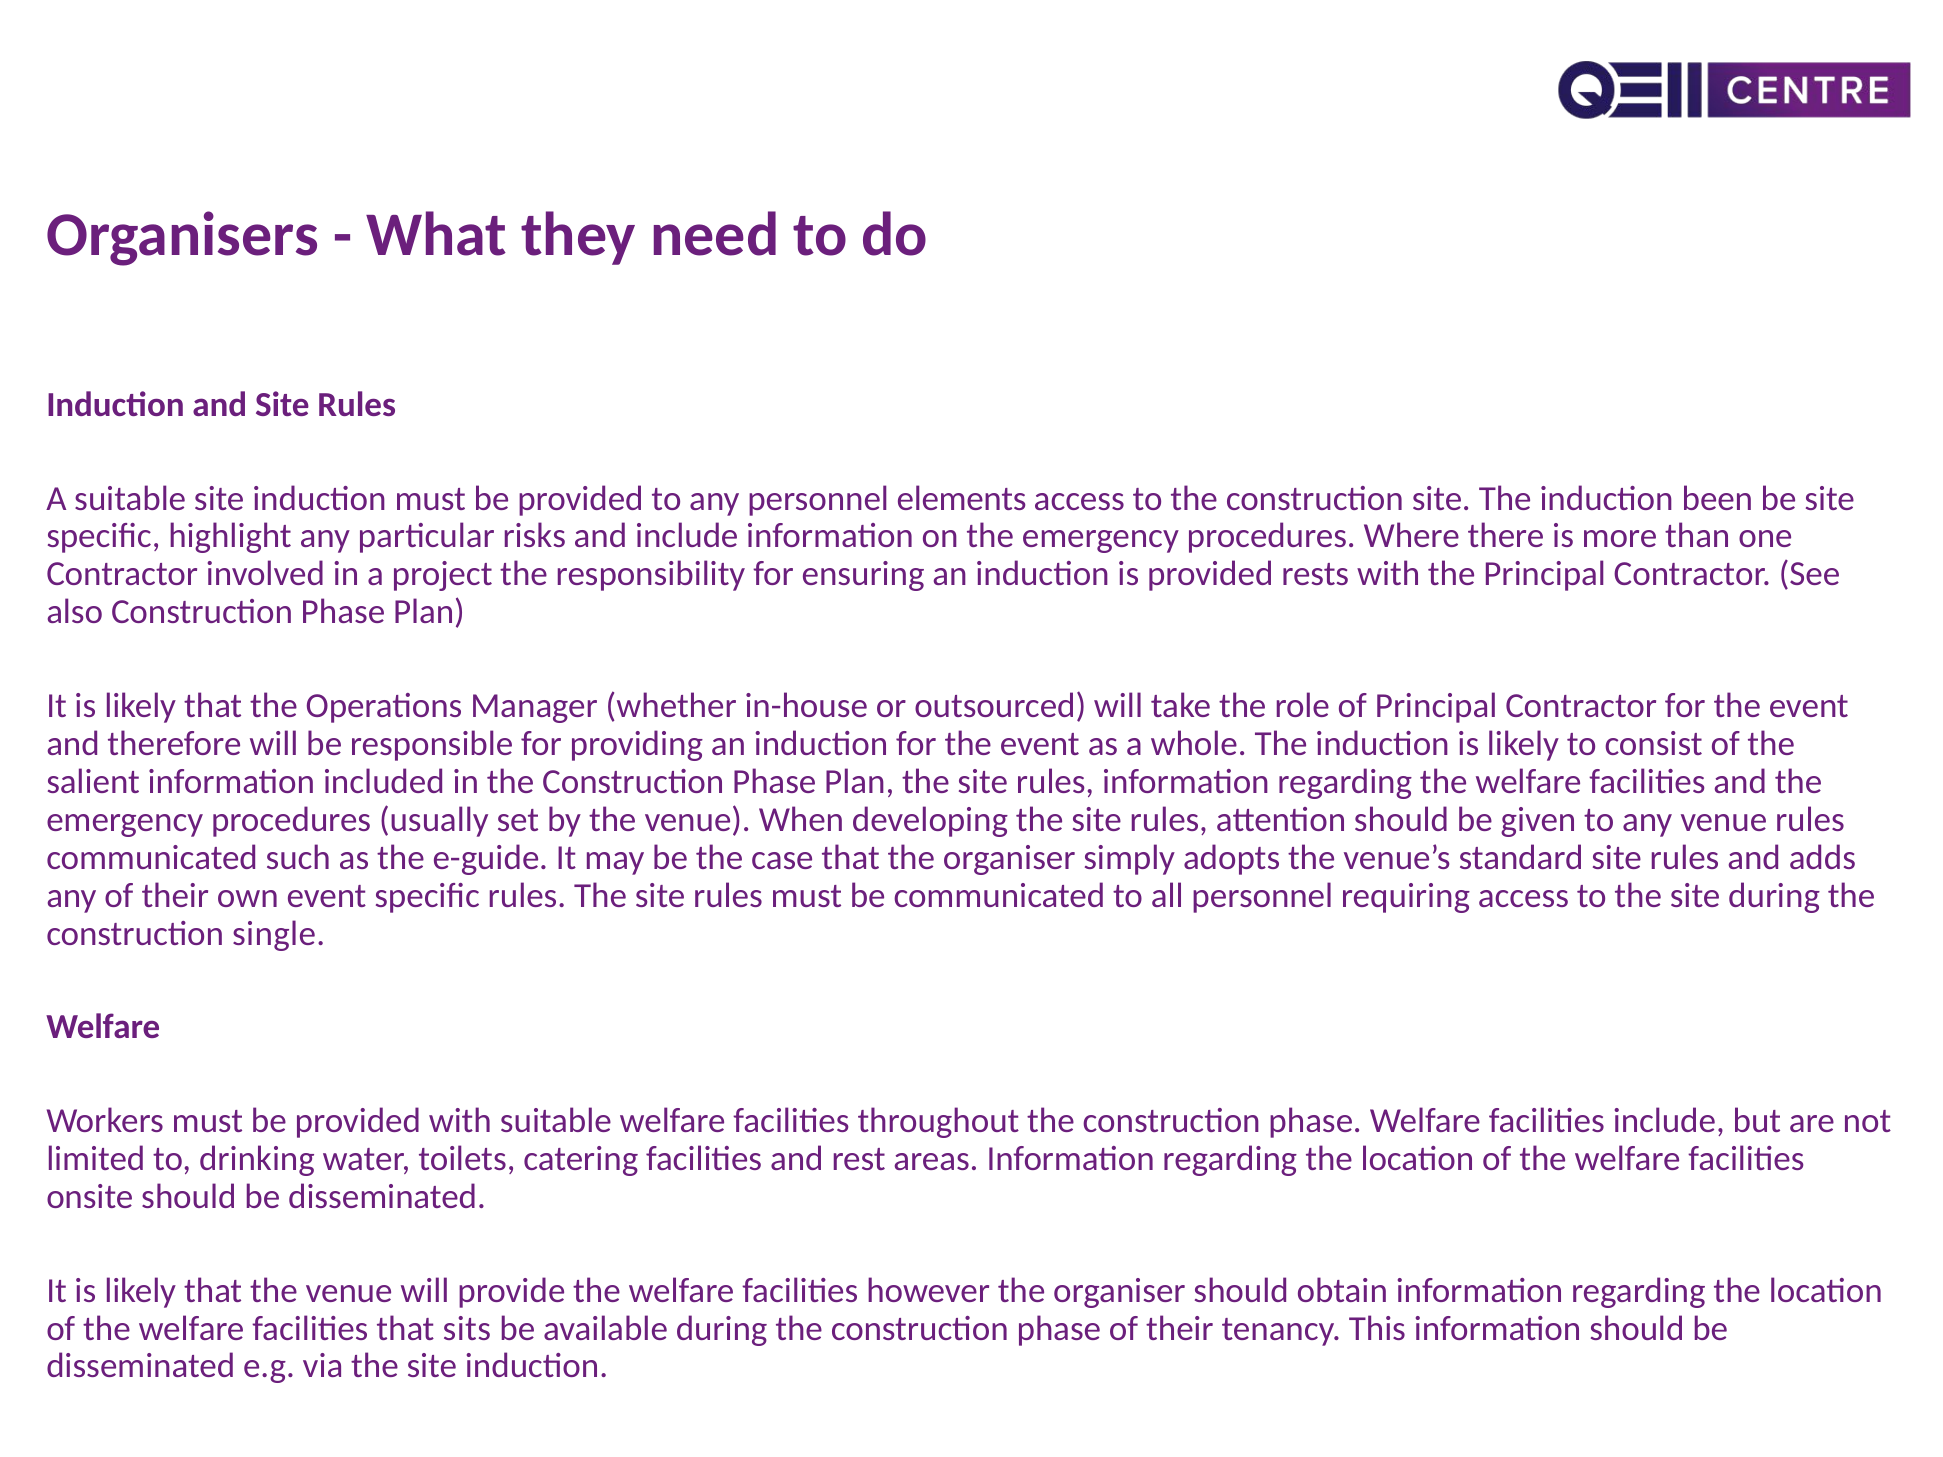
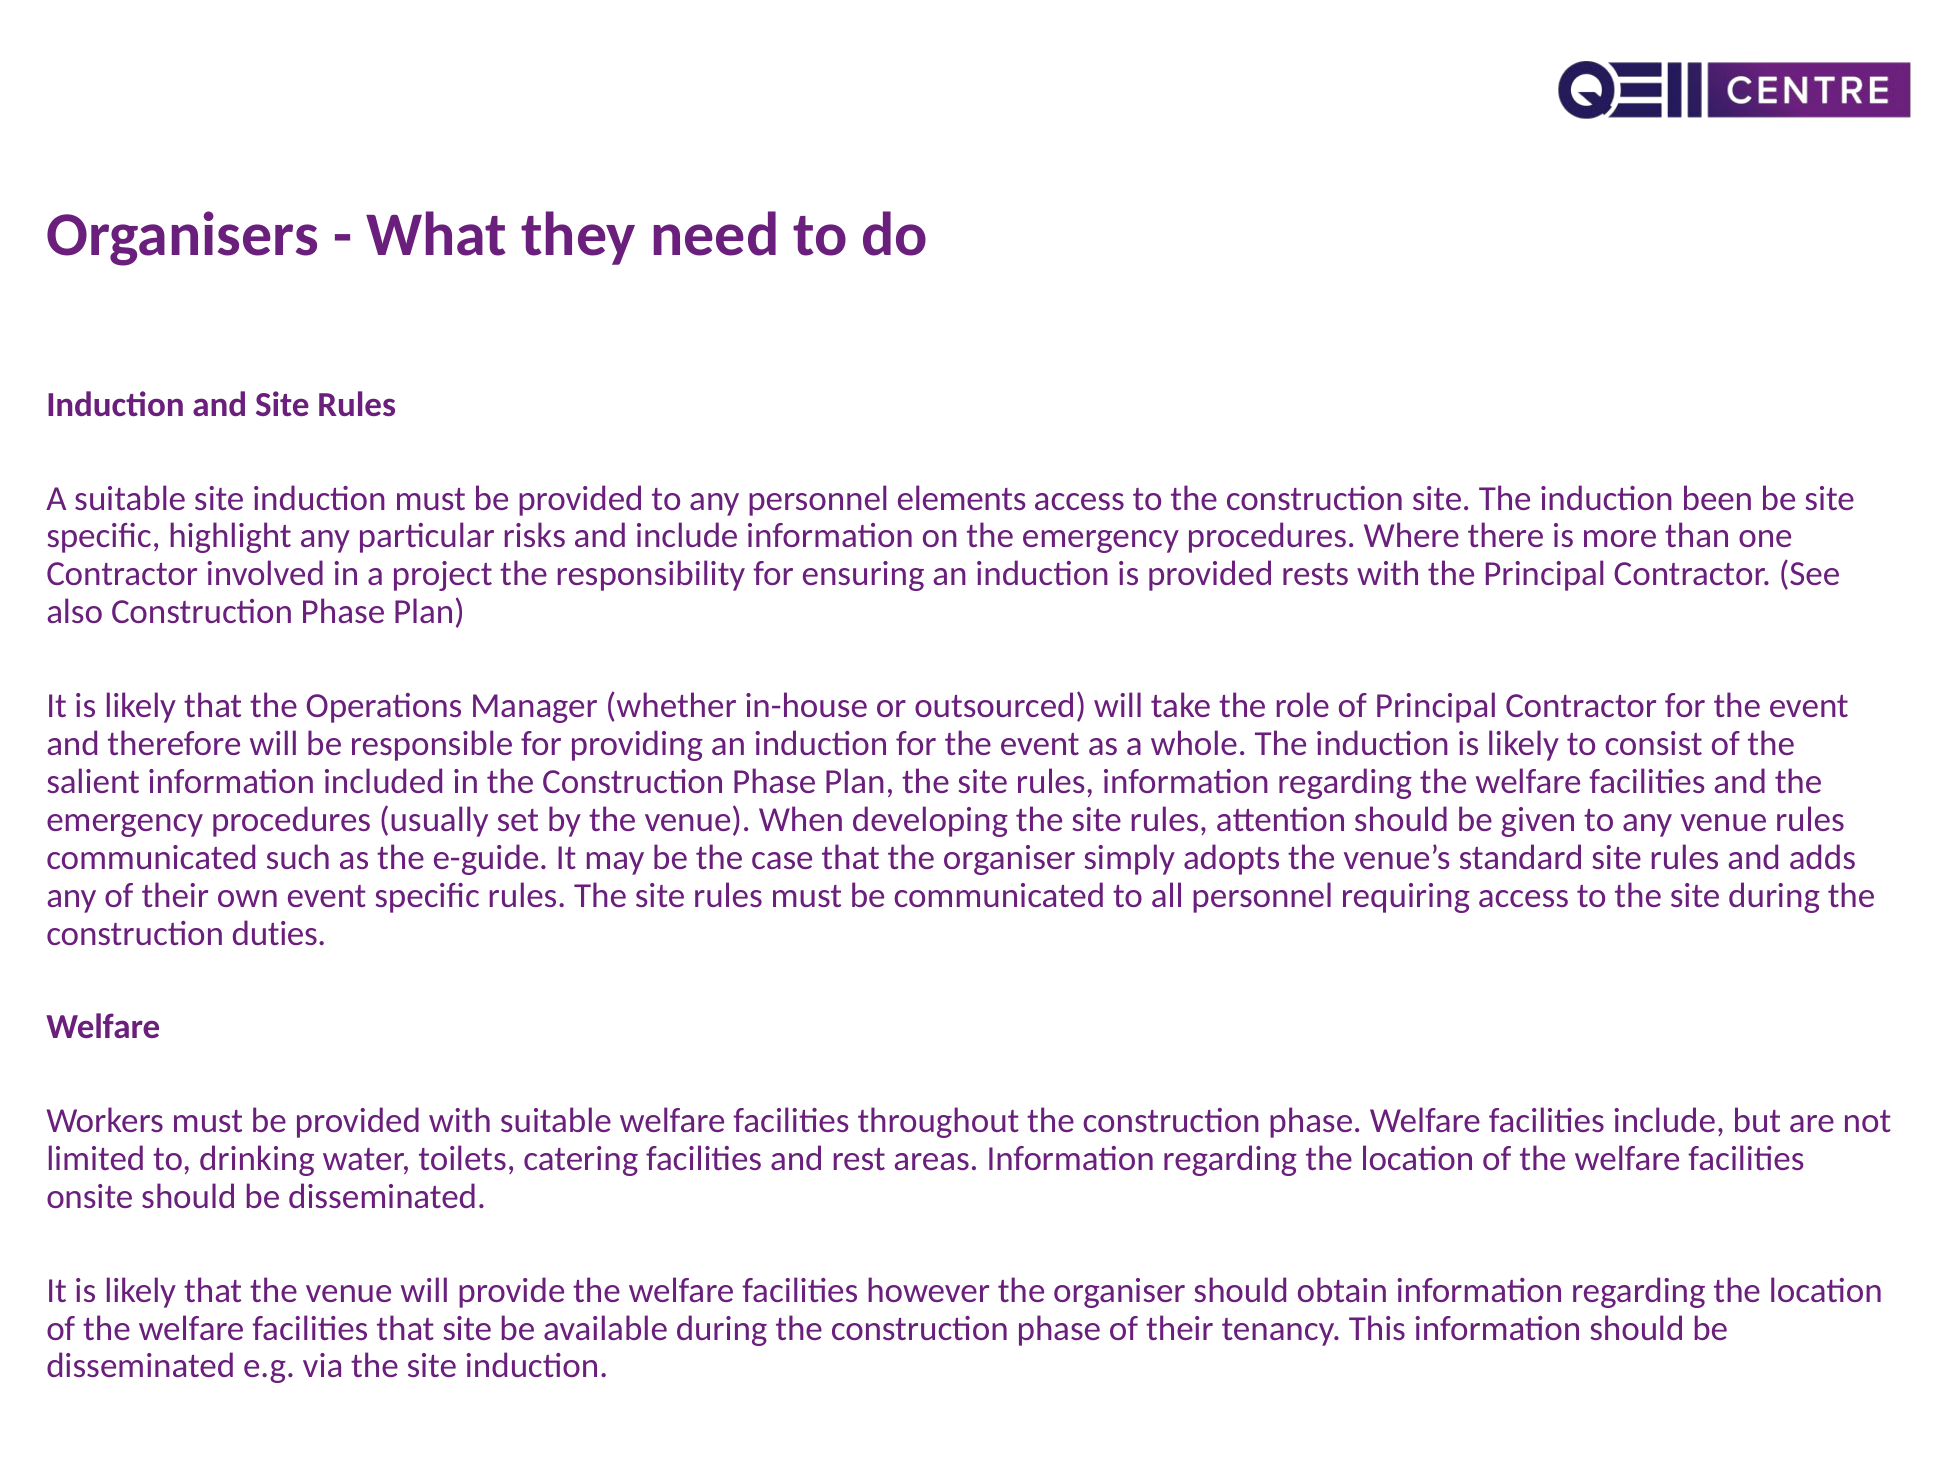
single: single -> duties
that sits: sits -> site
